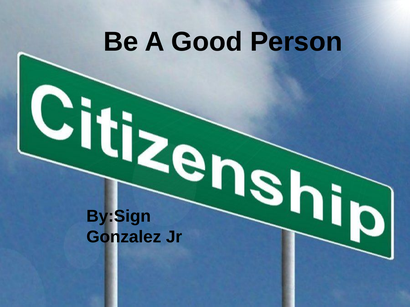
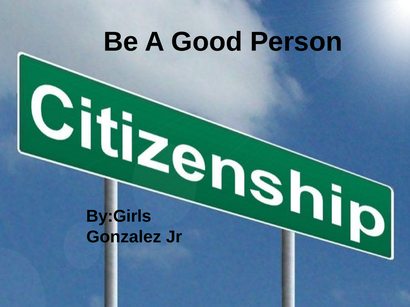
By:Sign: By:Sign -> By:Girls
